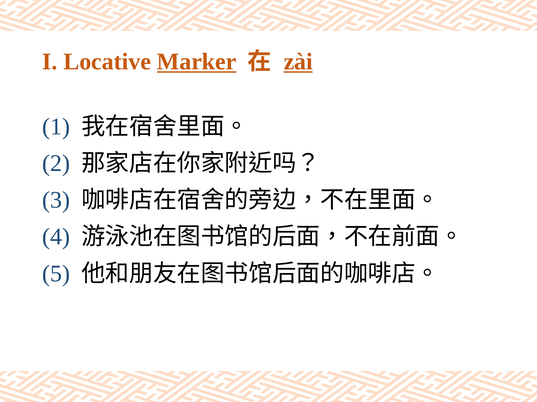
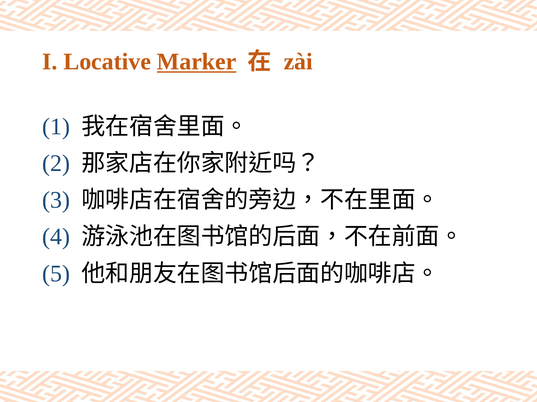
zài underline: present -> none
